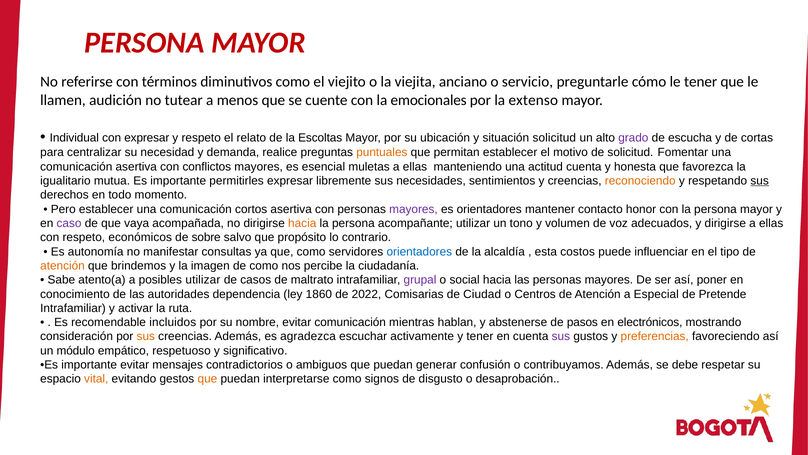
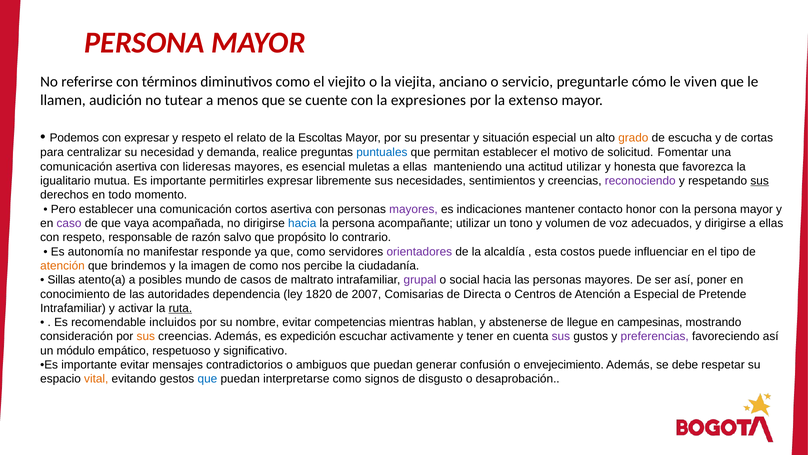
le tener: tener -> viven
emocionales: emocionales -> expresiones
Individual: Individual -> Podemos
ubicación: ubicación -> presentar
situación solicitud: solicitud -> especial
grado colour: purple -> orange
puntuales colour: orange -> blue
conflictos: conflictos -> lideresas
actitud cuenta: cuenta -> utilizar
reconociendo colour: orange -> purple
es orientadores: orientadores -> indicaciones
hacia at (302, 223) colour: orange -> blue
económicos: económicos -> responsable
sobre: sobre -> razón
consultas: consultas -> responde
orientadores at (419, 251) colour: blue -> purple
Sabe: Sabe -> Sillas
posibles utilizar: utilizar -> mundo
1860: 1860 -> 1820
2022: 2022 -> 2007
Ciudad: Ciudad -> Directa
ruta underline: none -> present
evitar comunicación: comunicación -> competencias
pasos: pasos -> llegue
electrónicos: electrónicos -> campesinas
agradezca: agradezca -> expedición
preferencias colour: orange -> purple
contribuyamos: contribuyamos -> envejecimiento
que at (207, 379) colour: orange -> blue
